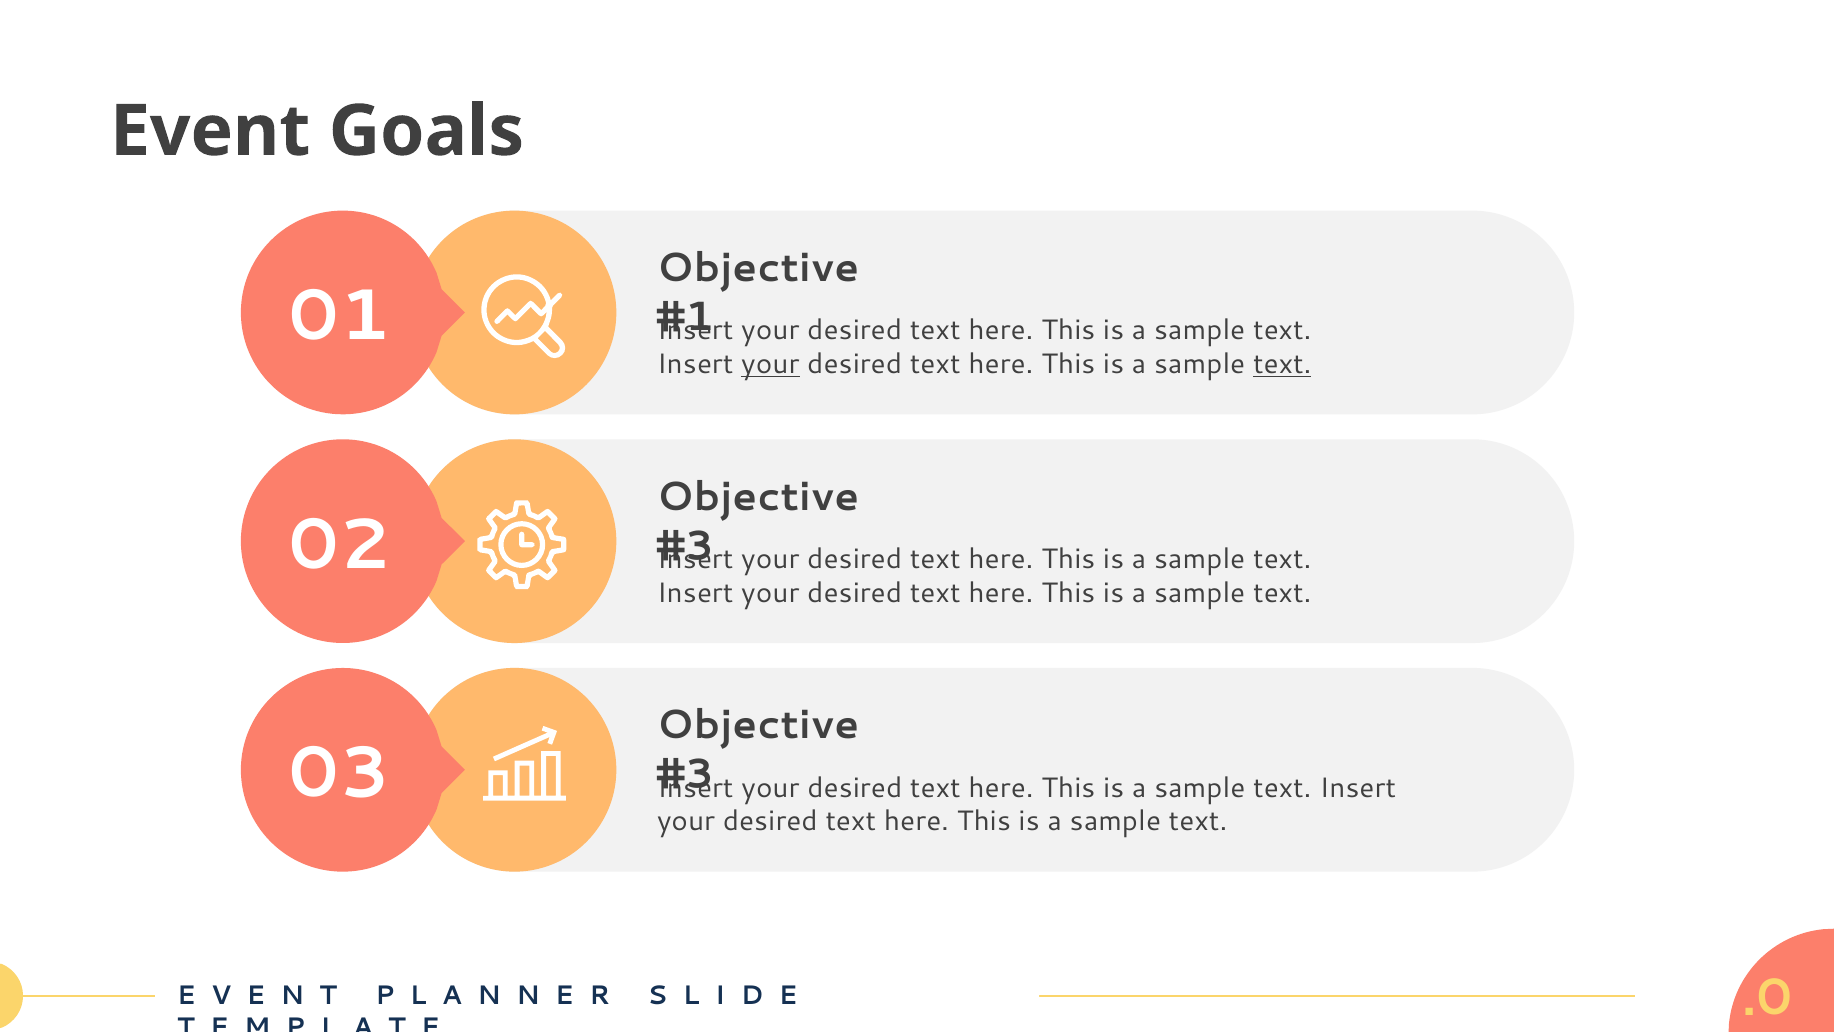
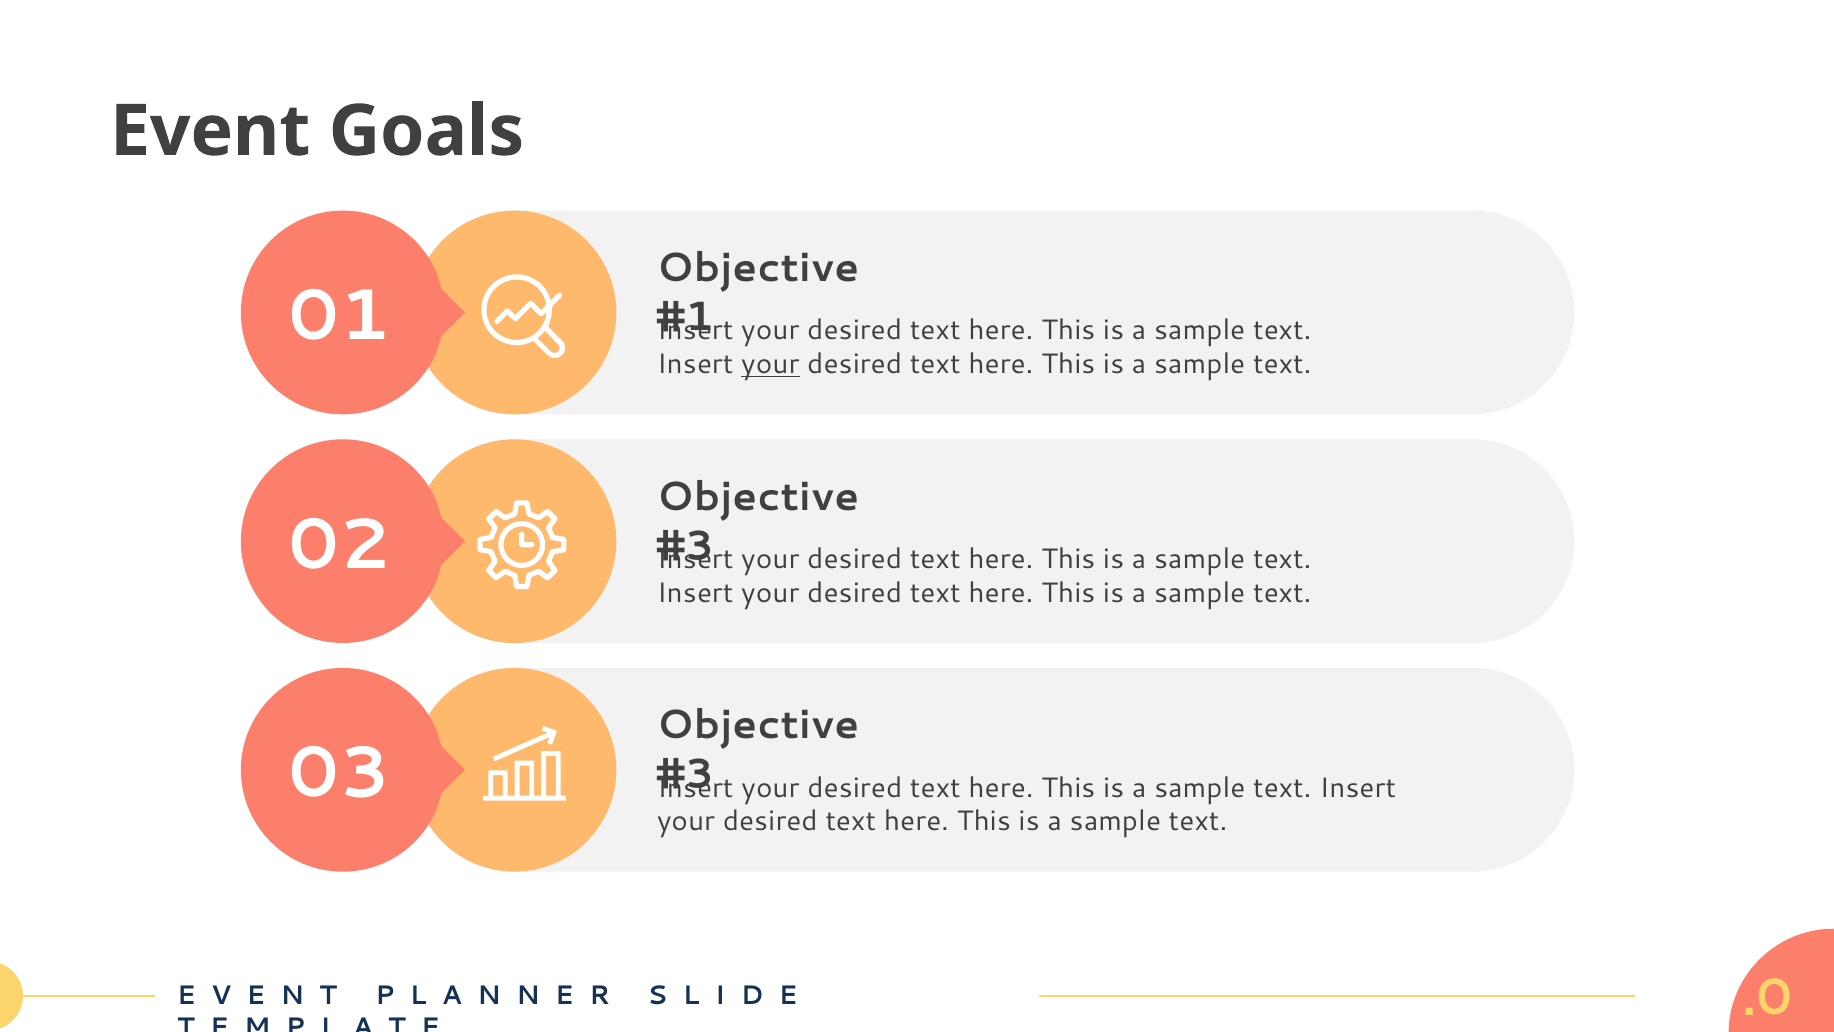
text at (1282, 364) underline: present -> none
